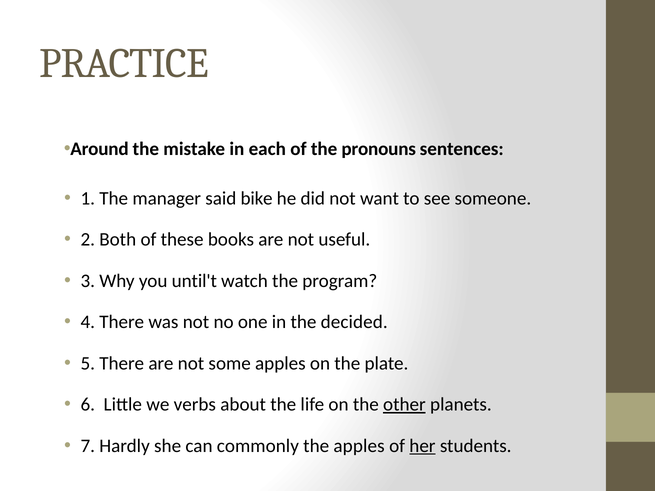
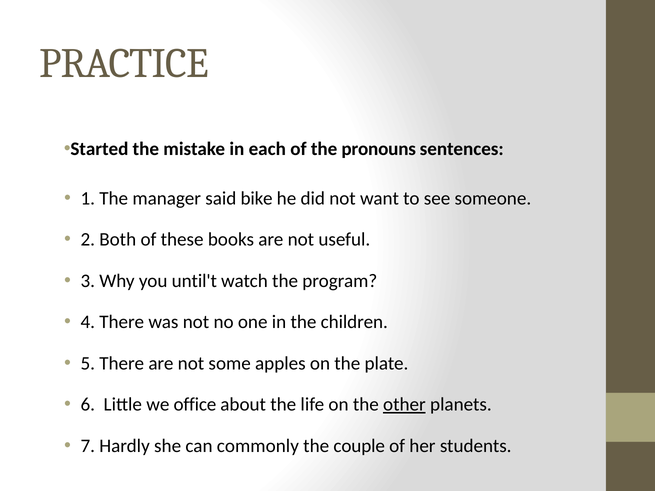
Around: Around -> Started
decided: decided -> children
verbs: verbs -> office
the apples: apples -> couple
her underline: present -> none
